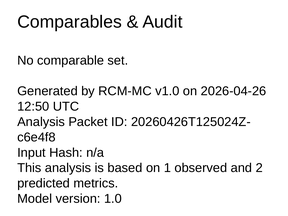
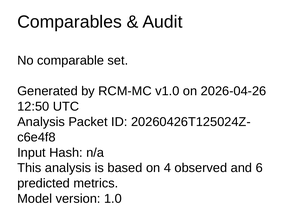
1: 1 -> 4
2: 2 -> 6
